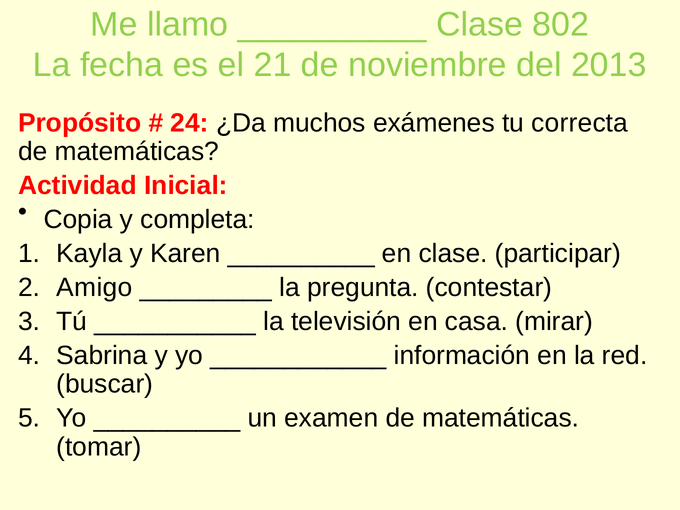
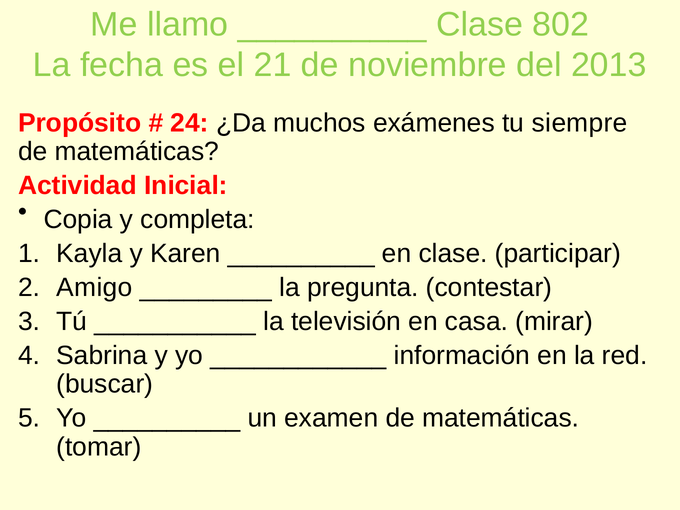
correcta: correcta -> siempre
